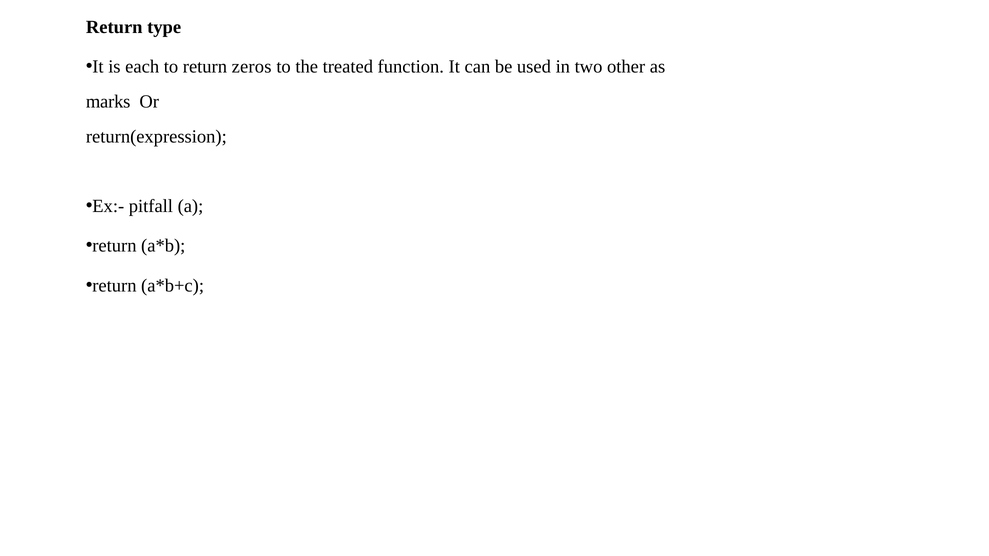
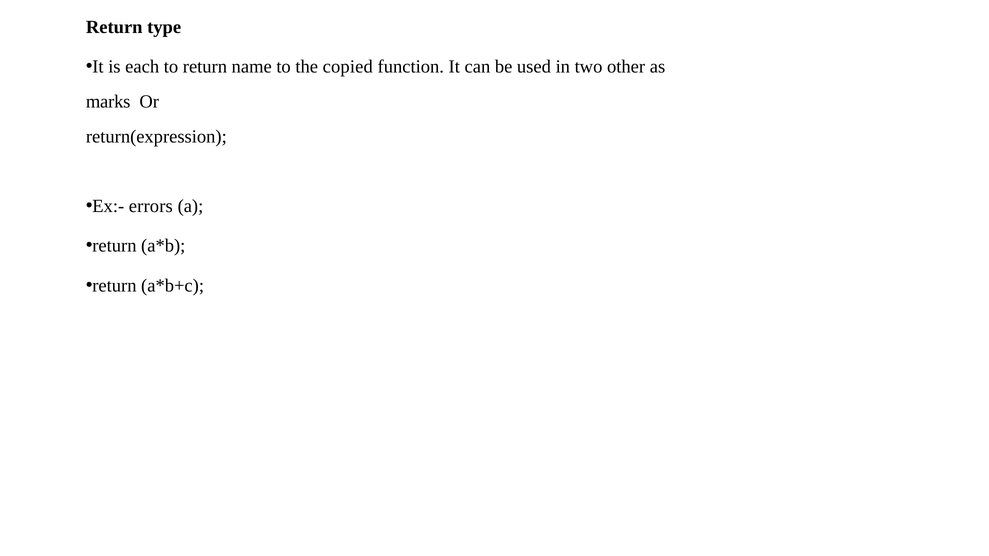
zeros: zeros -> name
treated: treated -> copied
pitfall: pitfall -> errors
